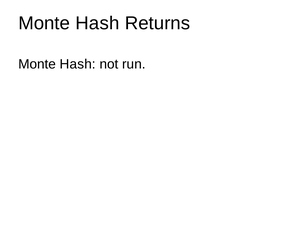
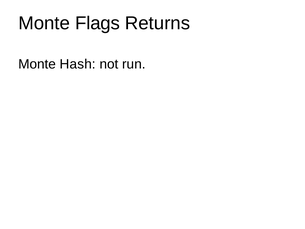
Hash at (97, 23): Hash -> Flags
